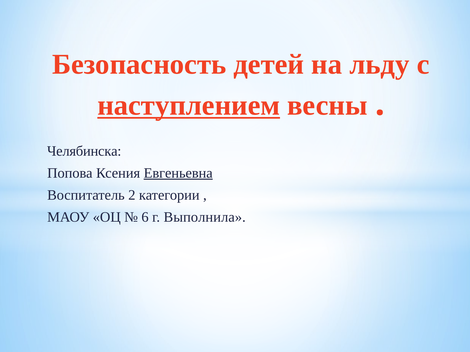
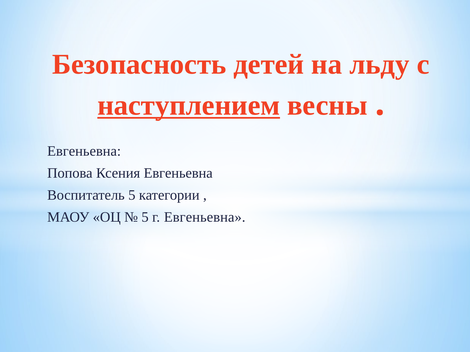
Челябинска at (84, 151): Челябинска -> Евгеньевна
Евгеньевна at (178, 173) underline: present -> none
Воспитатель 2: 2 -> 5
6 at (145, 217): 6 -> 5
г Выполнила: Выполнила -> Евгеньевна
